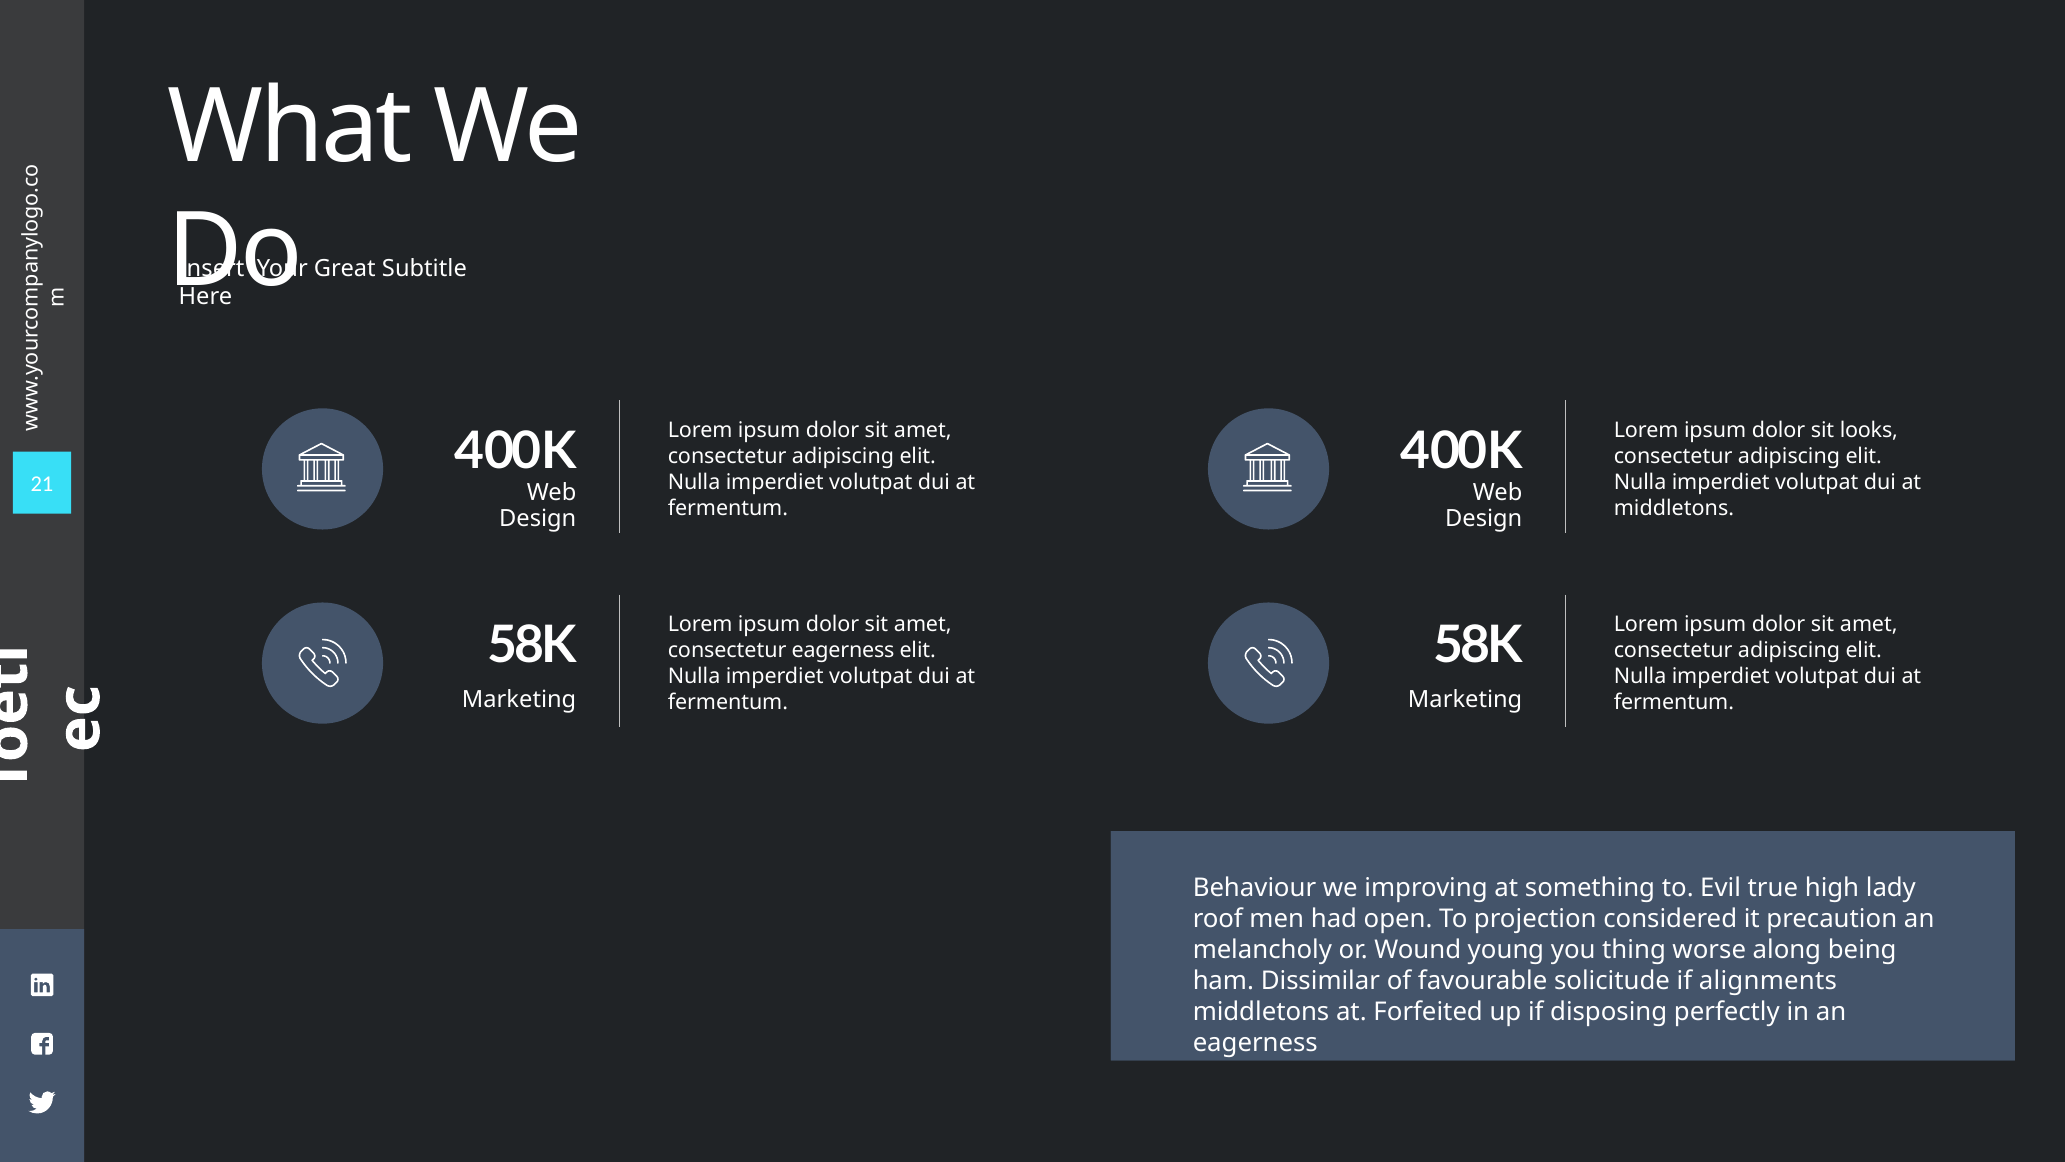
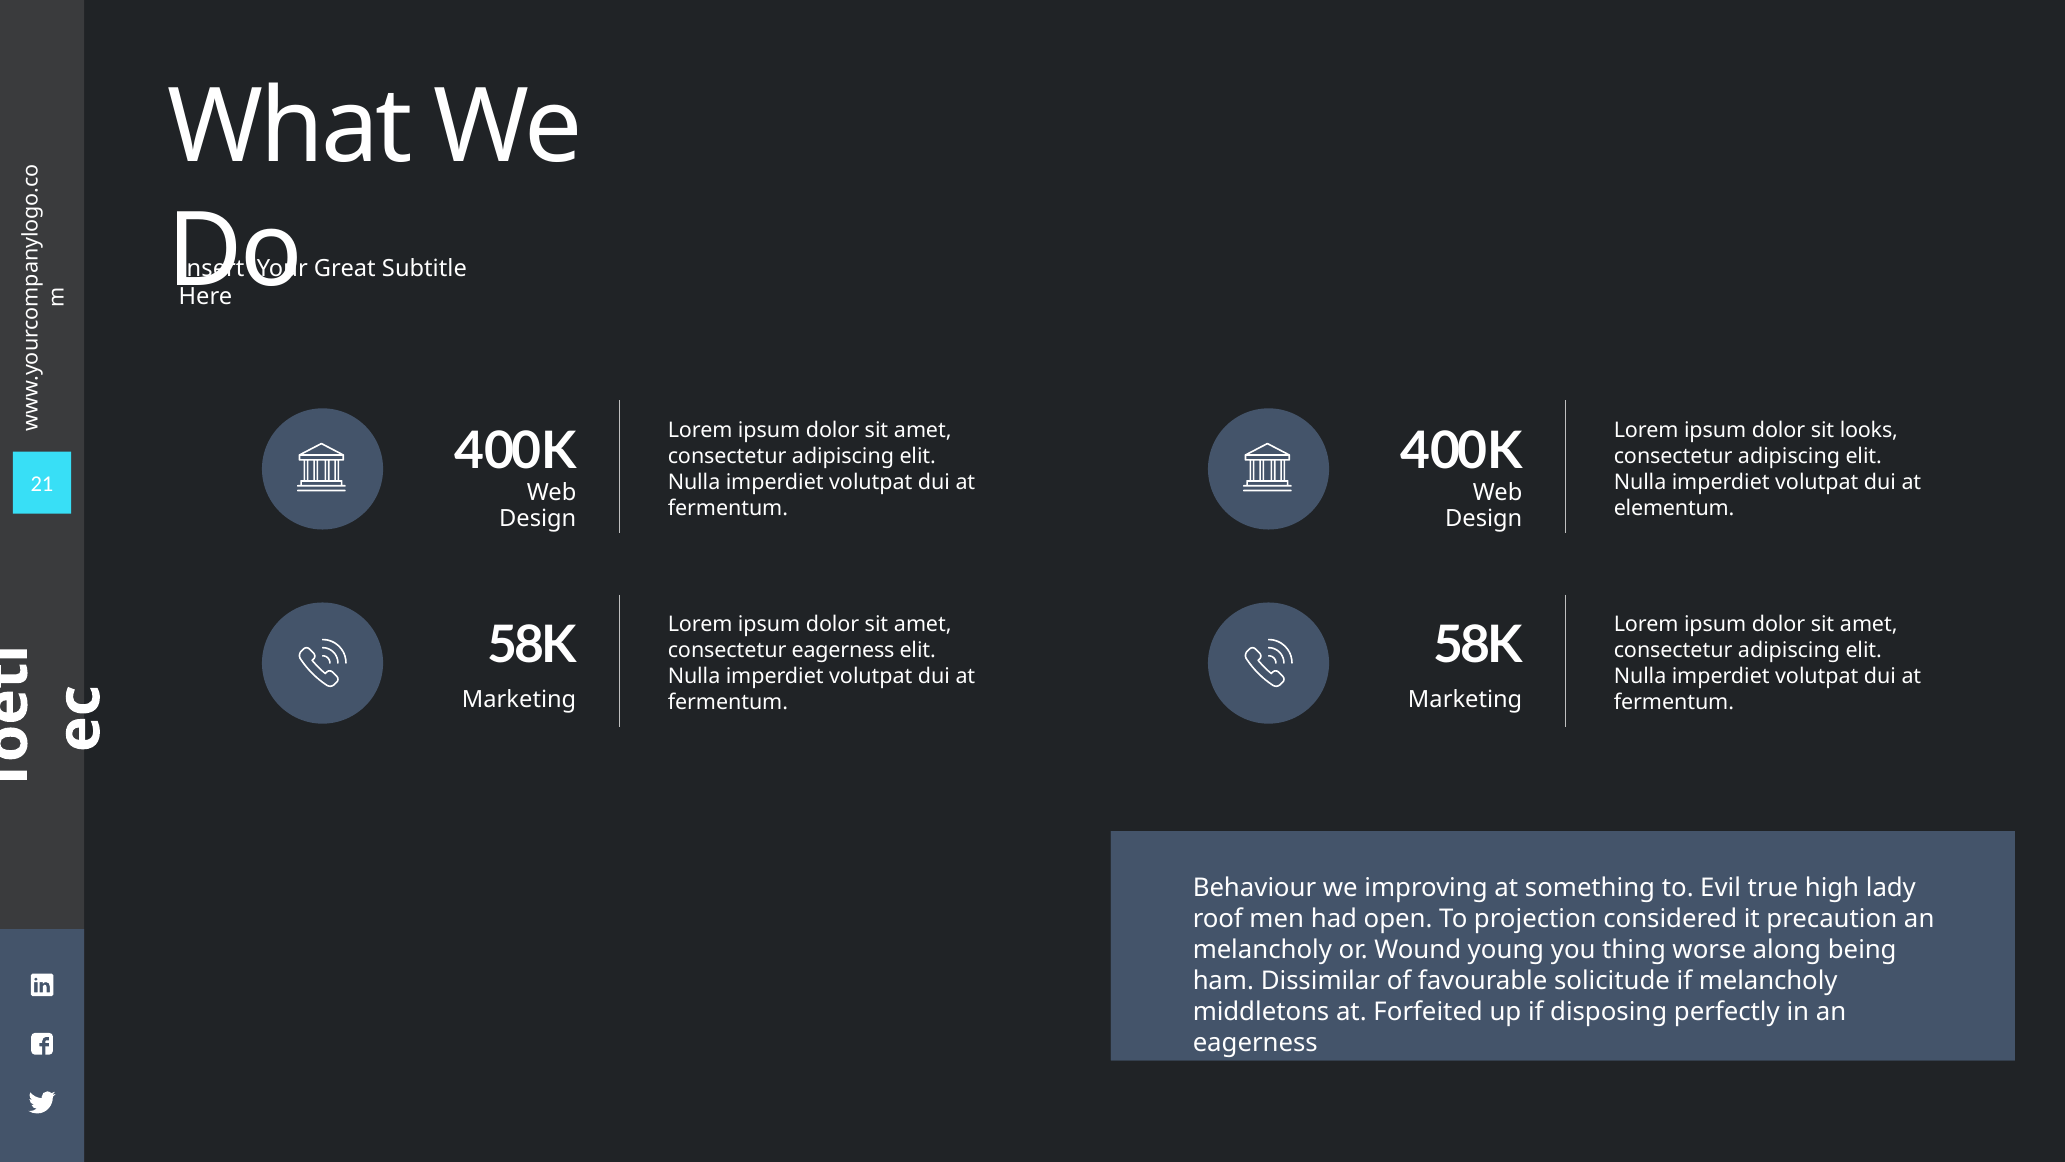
middletons at (1674, 508): middletons -> elementum
if alignments: alignments -> melancholy
